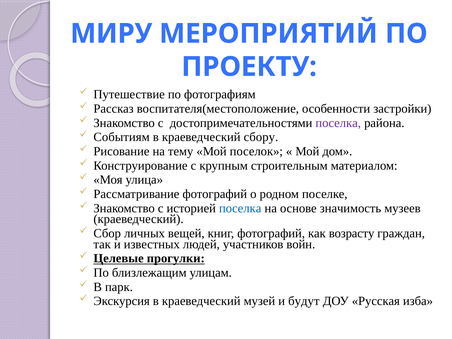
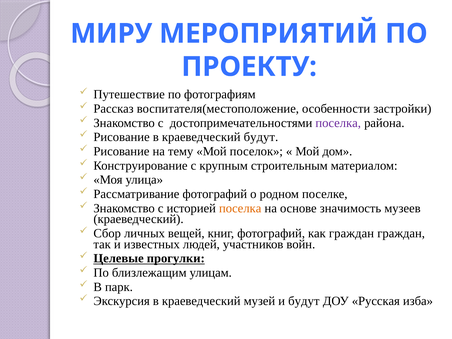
Событиям at (122, 137): Событиям -> Рисование
краеведческий сбору: сбору -> будут
поселка at (240, 208) colour: blue -> orange
как возрасту: возрасту -> граждан
